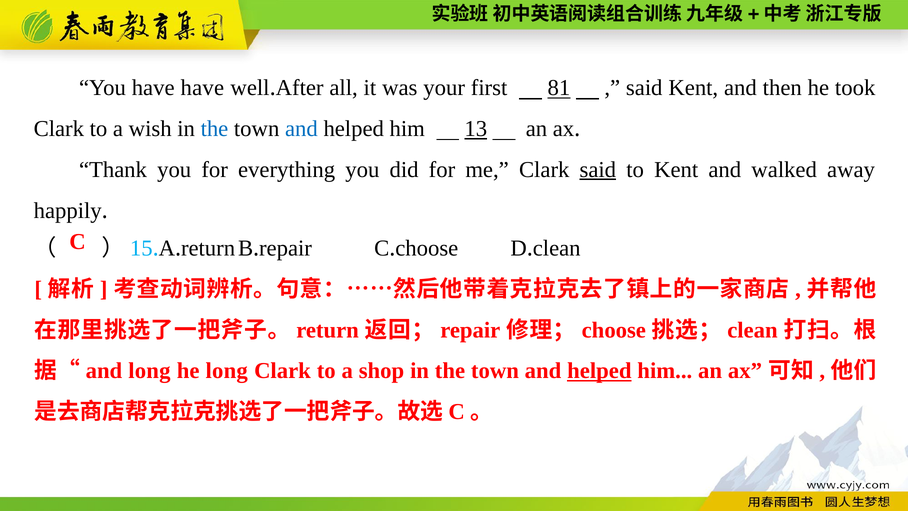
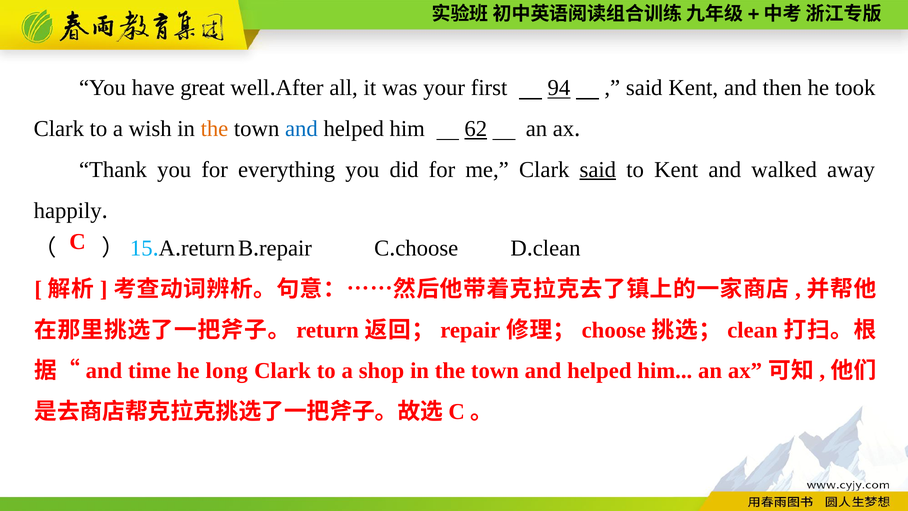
have have: have -> great
81: 81 -> 94
the at (214, 129) colour: blue -> orange
13: 13 -> 62
long at (149, 371): long -> time
helped at (599, 371) underline: present -> none
